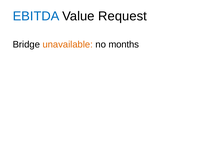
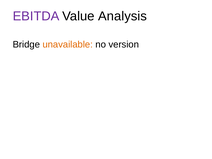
EBITDA colour: blue -> purple
Request: Request -> Analysis
months: months -> version
